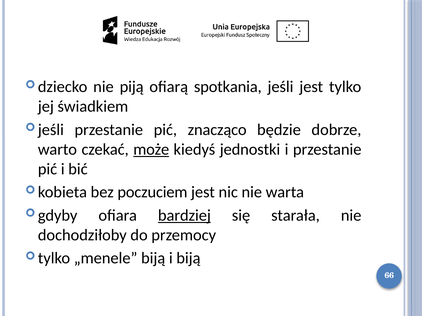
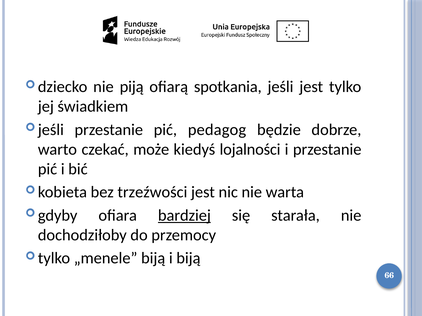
znacząco: znacząco -> pedagog
może underline: present -> none
jednostki: jednostki -> lojalności
poczuciem: poczuciem -> trzeźwości
